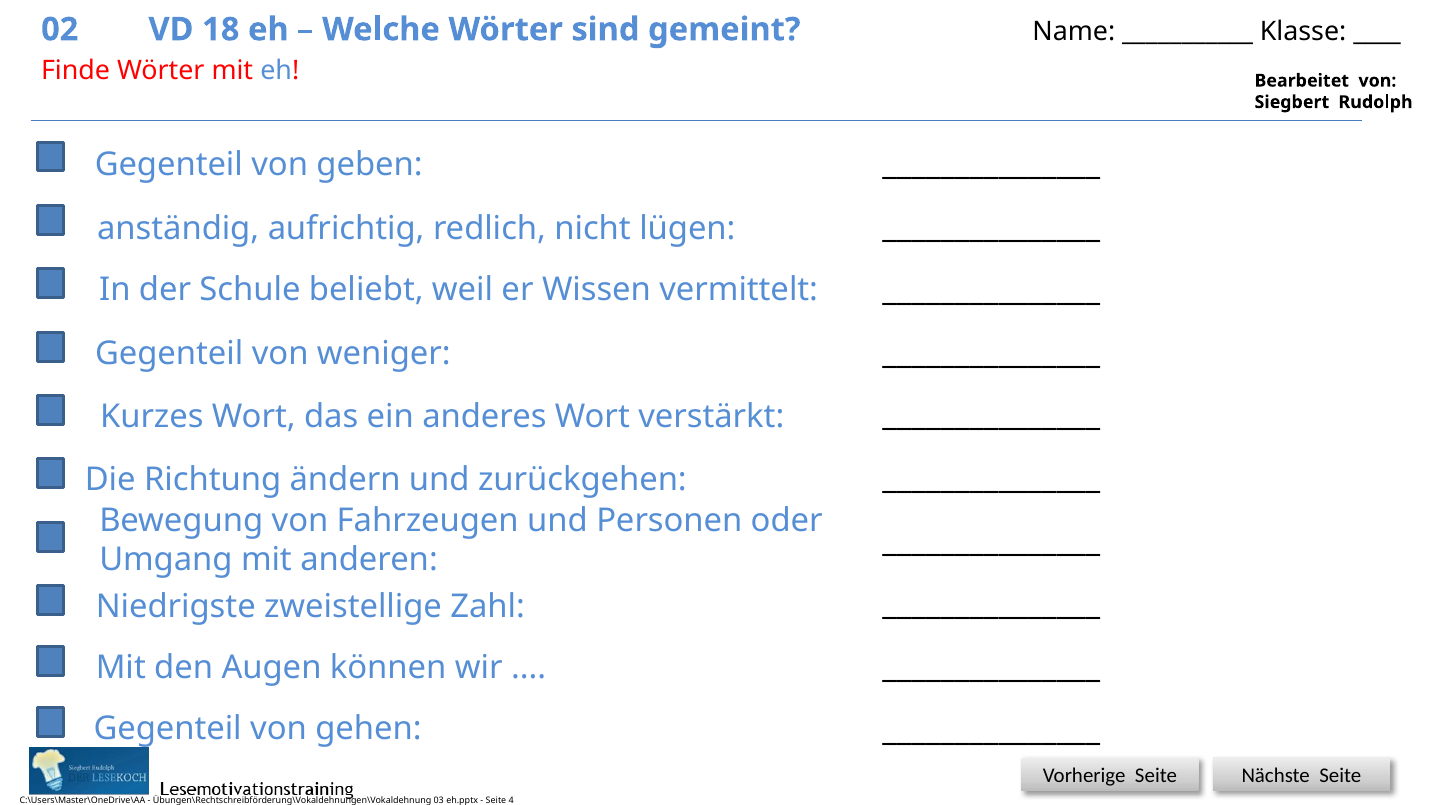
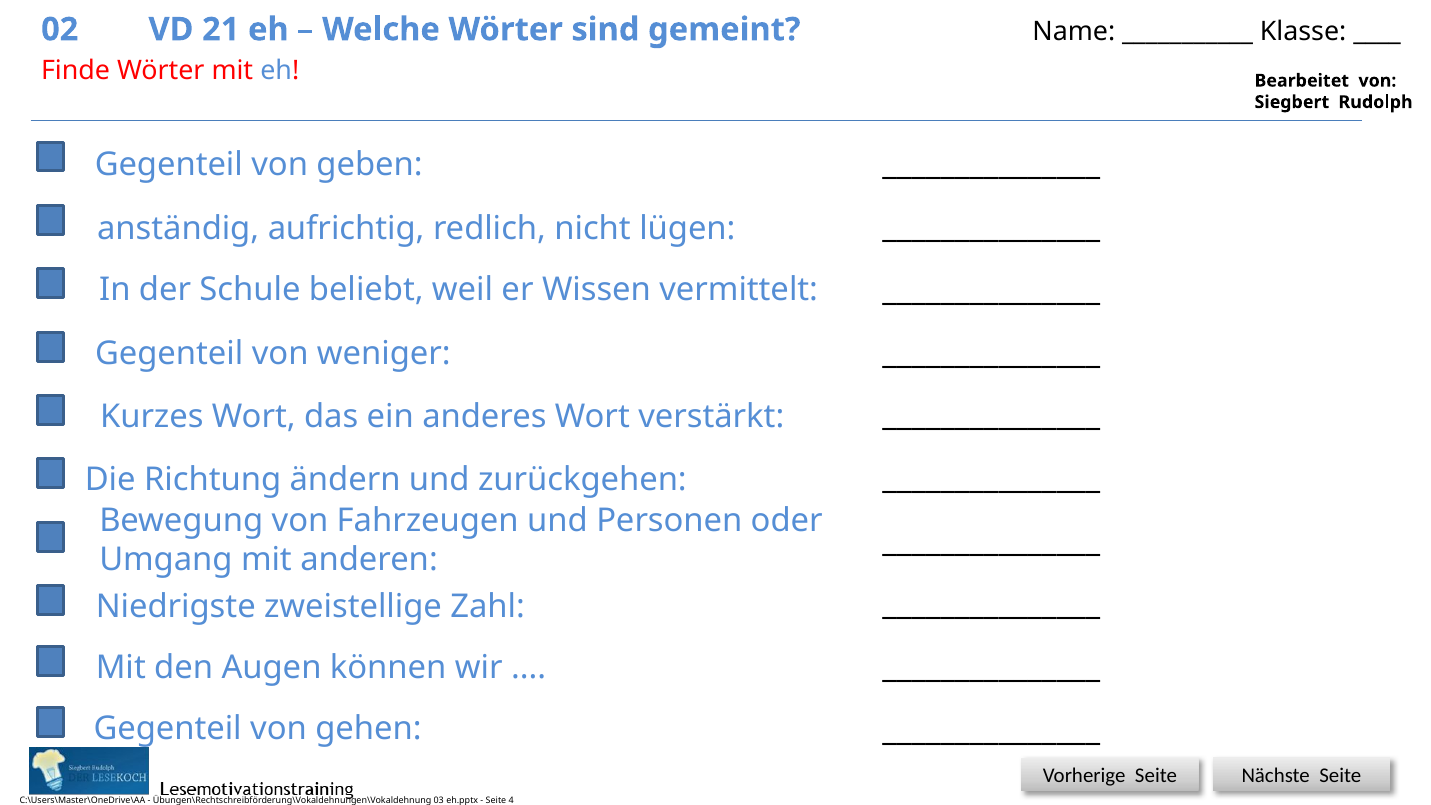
18: 18 -> 21
